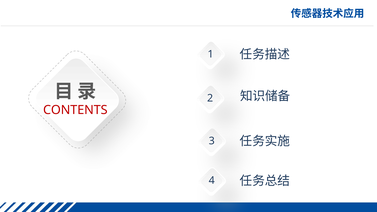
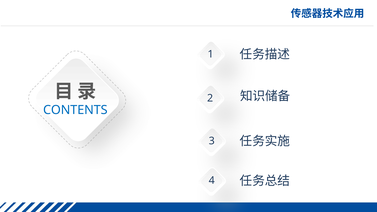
CONTENTS colour: red -> blue
